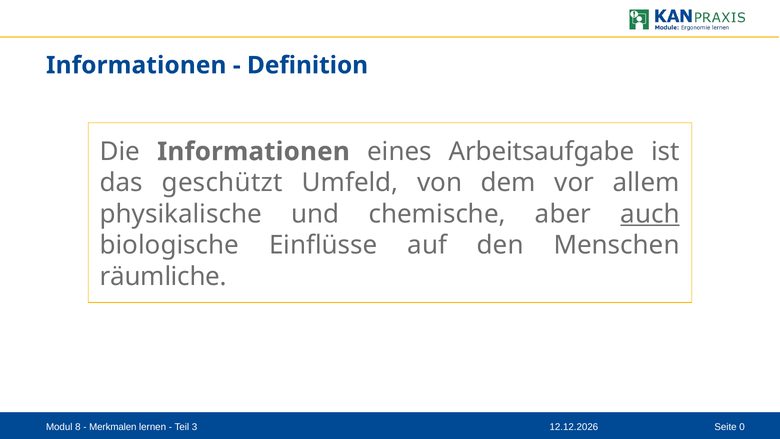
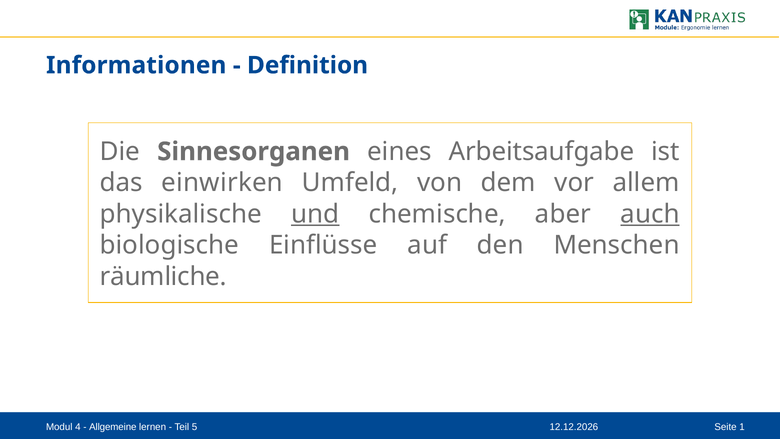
Die Informationen: Informationen -> Sinnesorganen
geschützt: geschützt -> einwirken
und underline: none -> present
8: 8 -> 4
Merkmalen: Merkmalen -> Allgemeine
3: 3 -> 5
0: 0 -> 1
